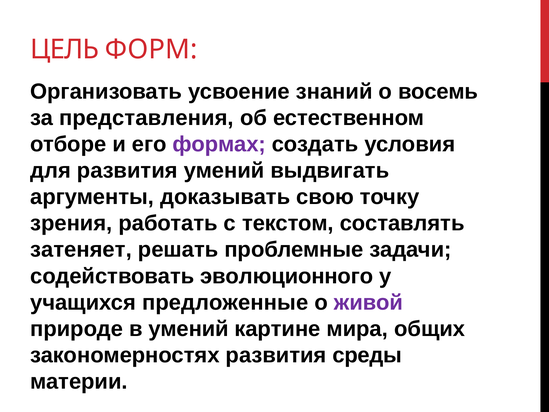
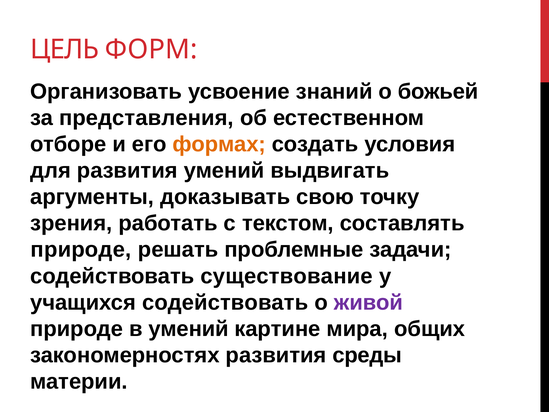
восемь: восемь -> божьей
формах colour: purple -> orange
затеняет at (81, 250): затеняет -> природе
эволюционного: эволюционного -> существование
учащихся предложенные: предложенные -> содействовать
